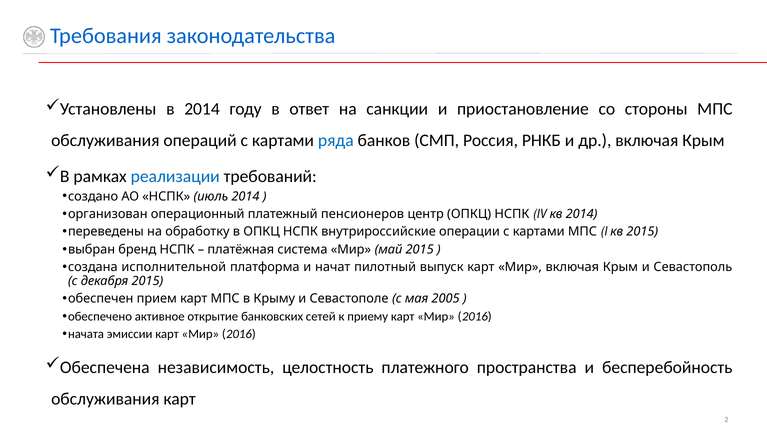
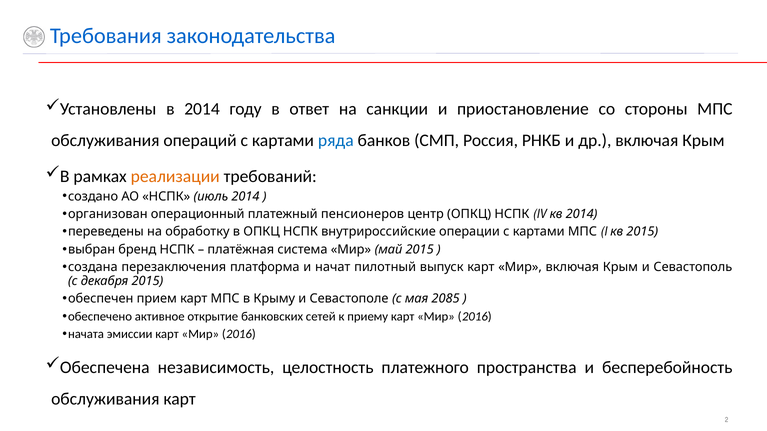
реализации colour: blue -> orange
исполнительной: исполнительной -> перезаключения
2005: 2005 -> 2085
